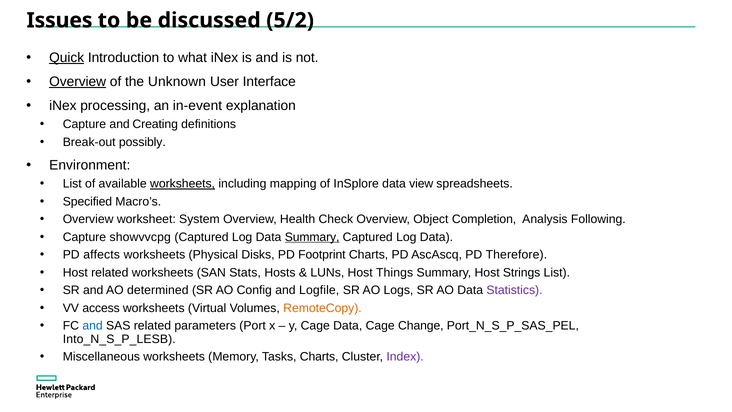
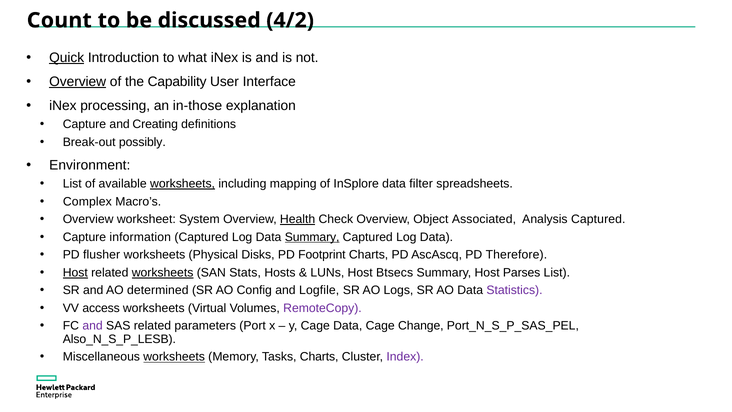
Issues: Issues -> Count
5/2: 5/2 -> 4/2
Unknown: Unknown -> Capability
in-event: in-event -> in-those
view: view -> filter
Specified: Specified -> Complex
Health underline: none -> present
Completion: Completion -> Associated
Analysis Following: Following -> Captured
showvvcpg: showvvcpg -> information
affects: affects -> flusher
Host at (75, 272) underline: none -> present
worksheets at (163, 272) underline: none -> present
Things: Things -> Btsecs
Strings: Strings -> Parses
RemoteCopy colour: orange -> purple
and at (93, 326) colour: blue -> purple
Into_N_S_P_LESB: Into_N_S_P_LESB -> Also_N_S_P_LESB
worksheets at (174, 357) underline: none -> present
